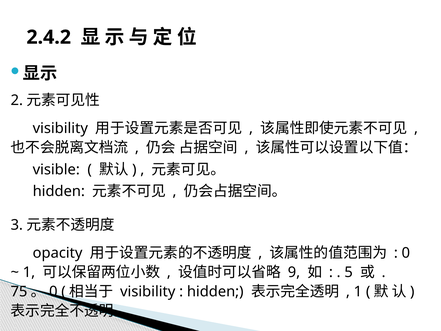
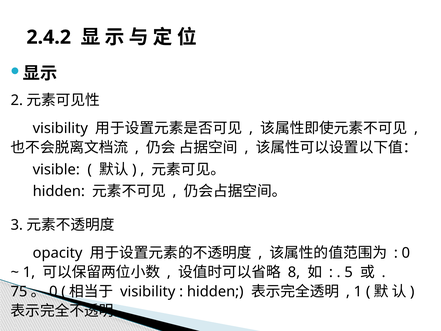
9: 9 -> 8
